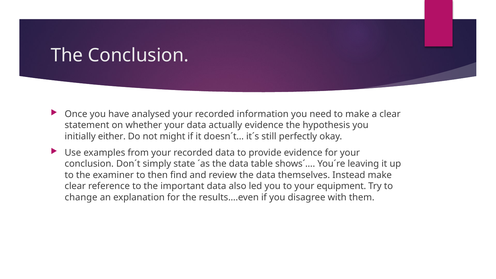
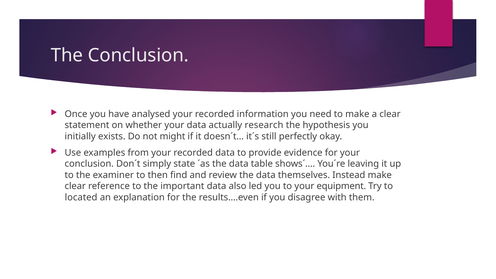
actually evidence: evidence -> research
either: either -> exists
change: change -> located
